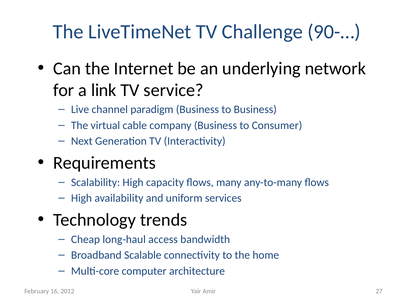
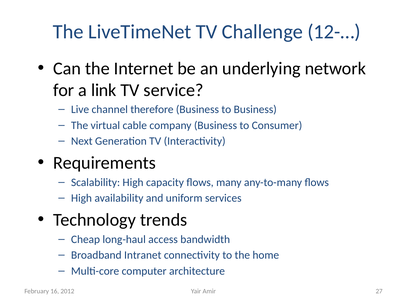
90-…: 90-… -> 12-…
paradigm: paradigm -> therefore
Scalable: Scalable -> Intranet
